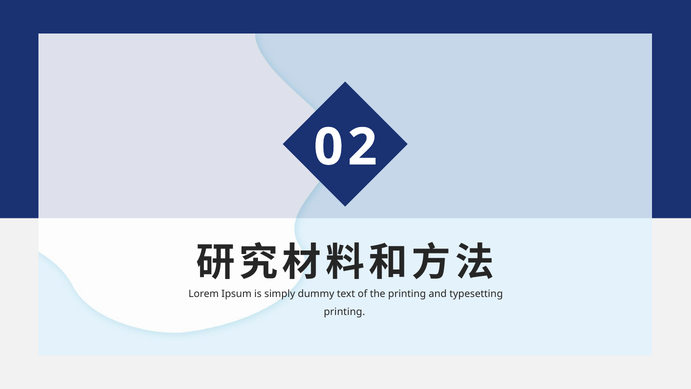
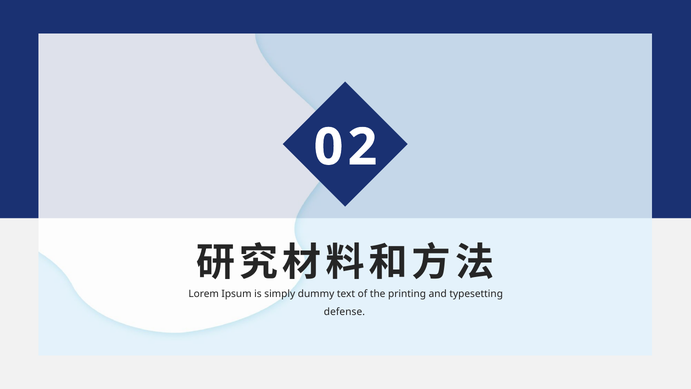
printing at (344, 312): printing -> defense
